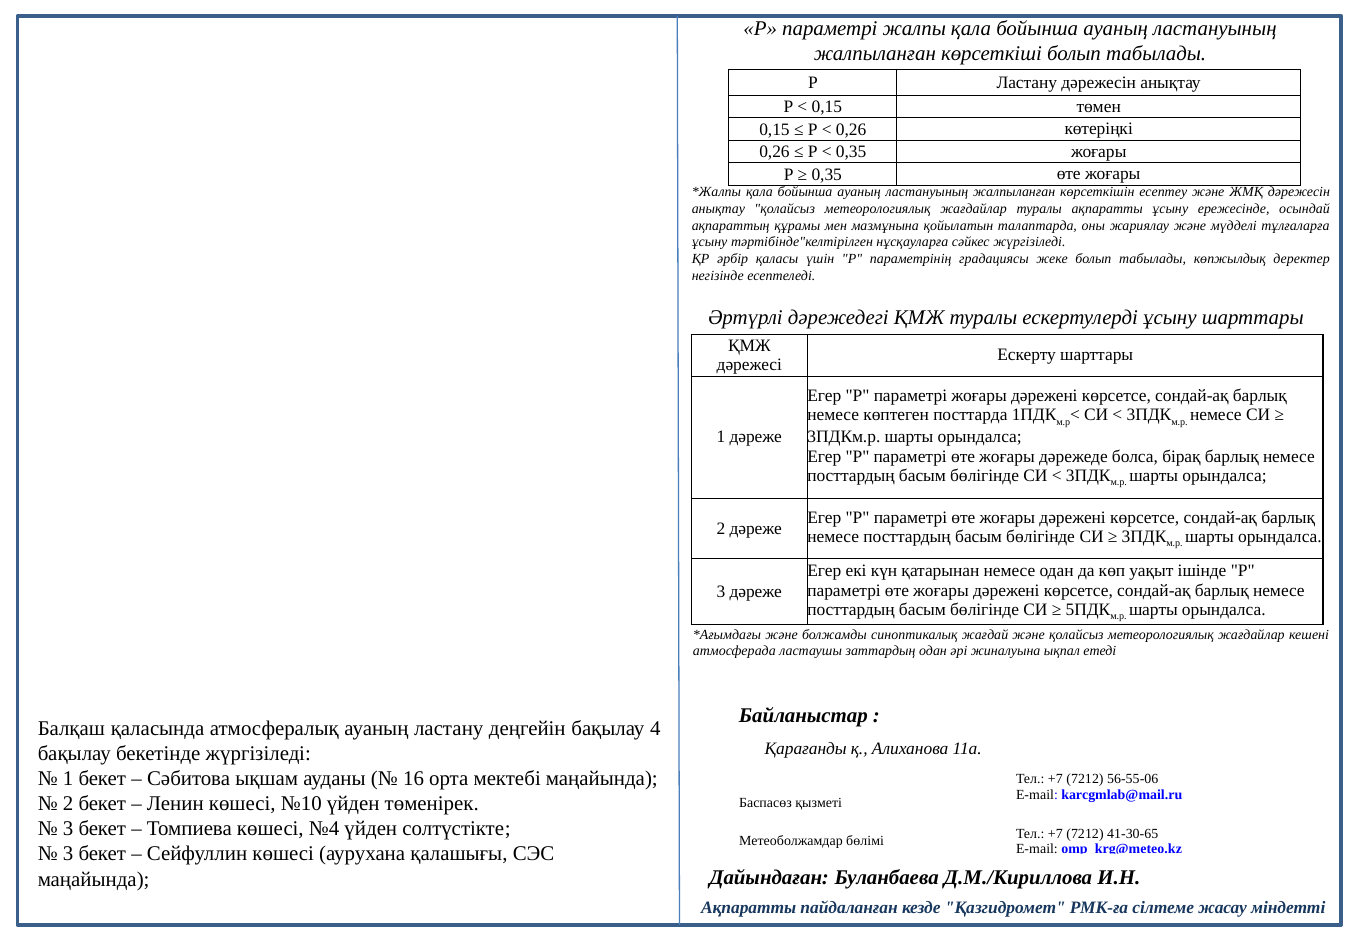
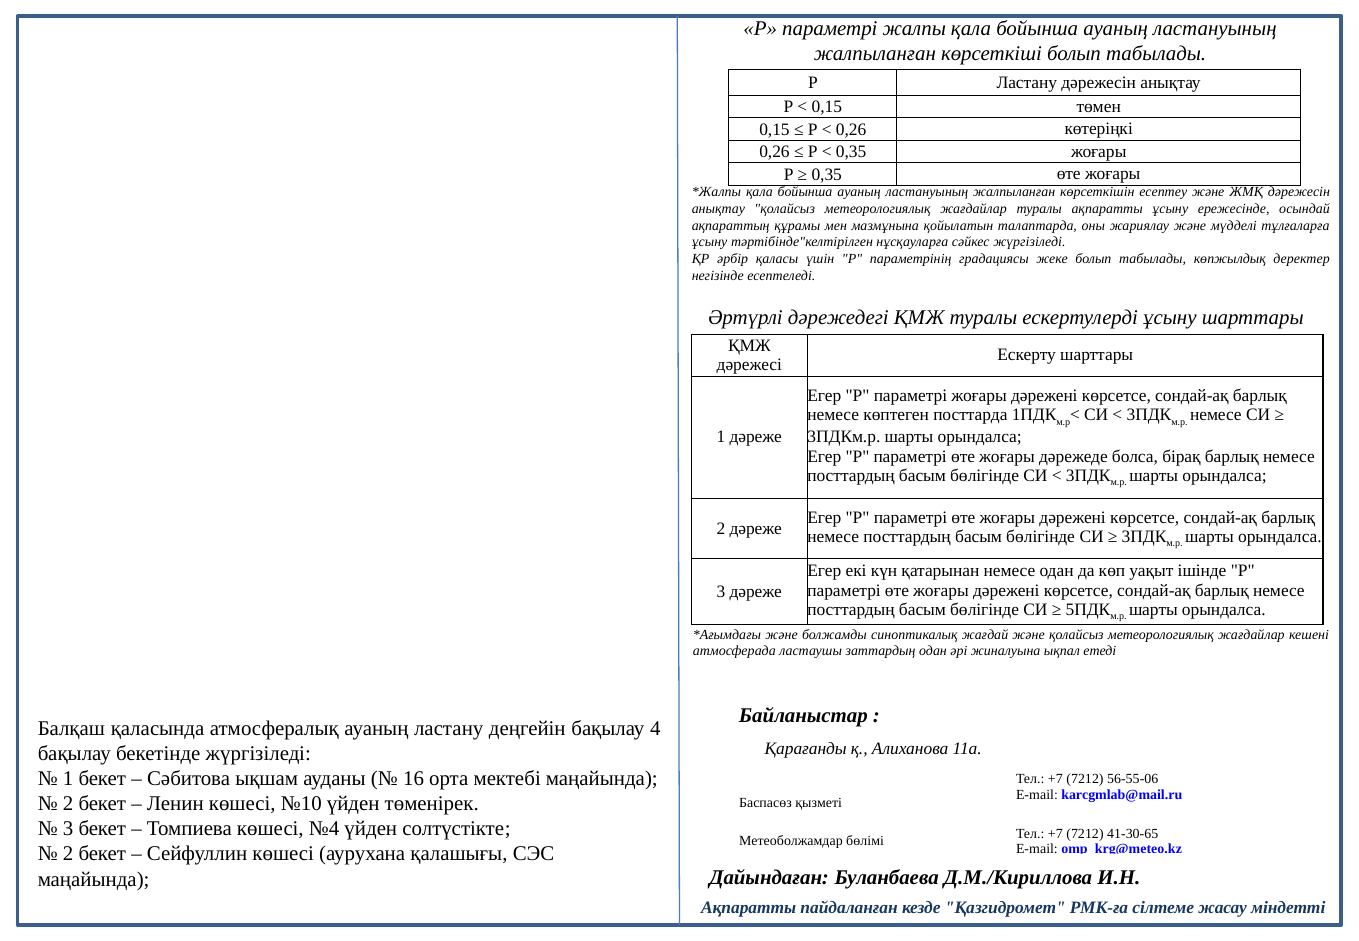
3 at (68, 854): 3 -> 2
